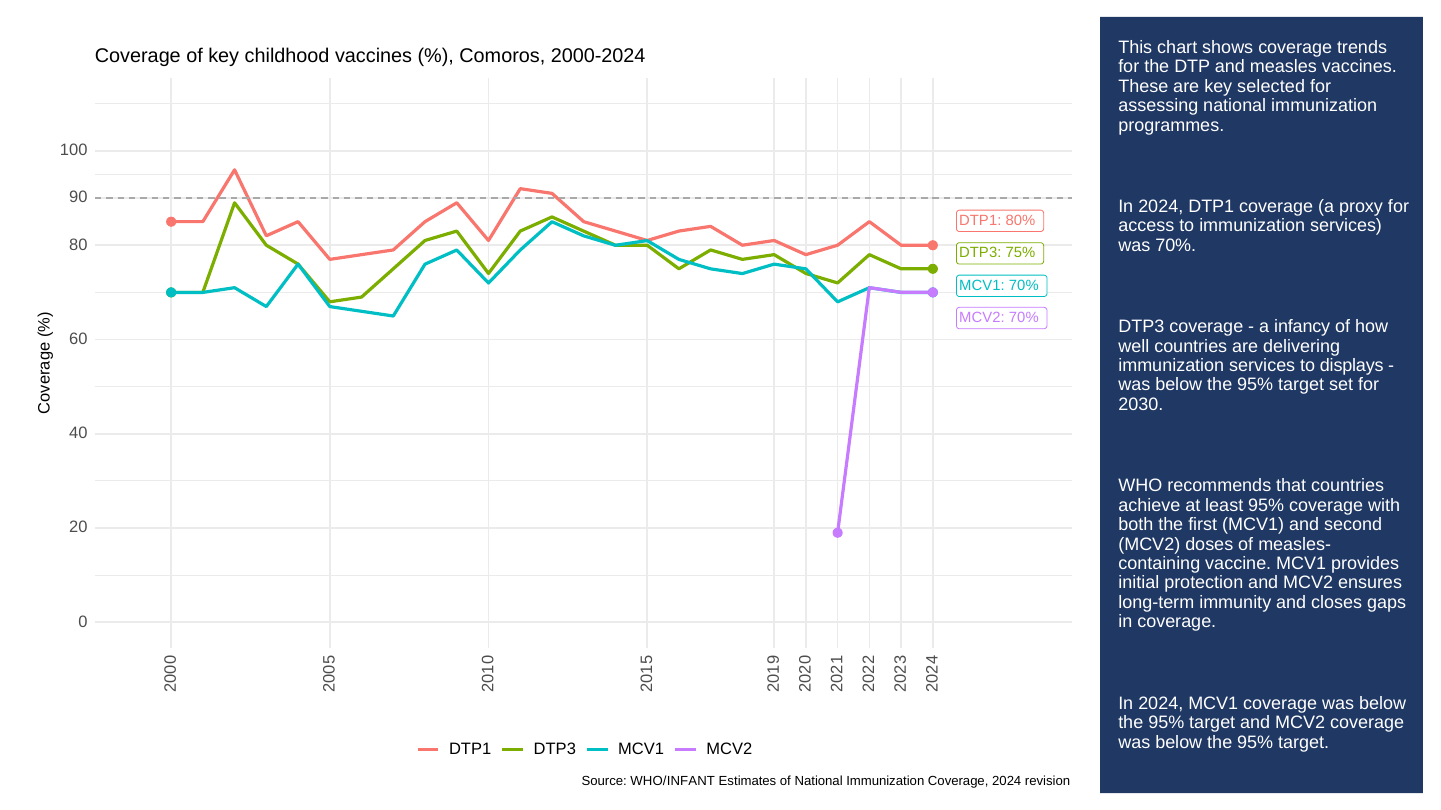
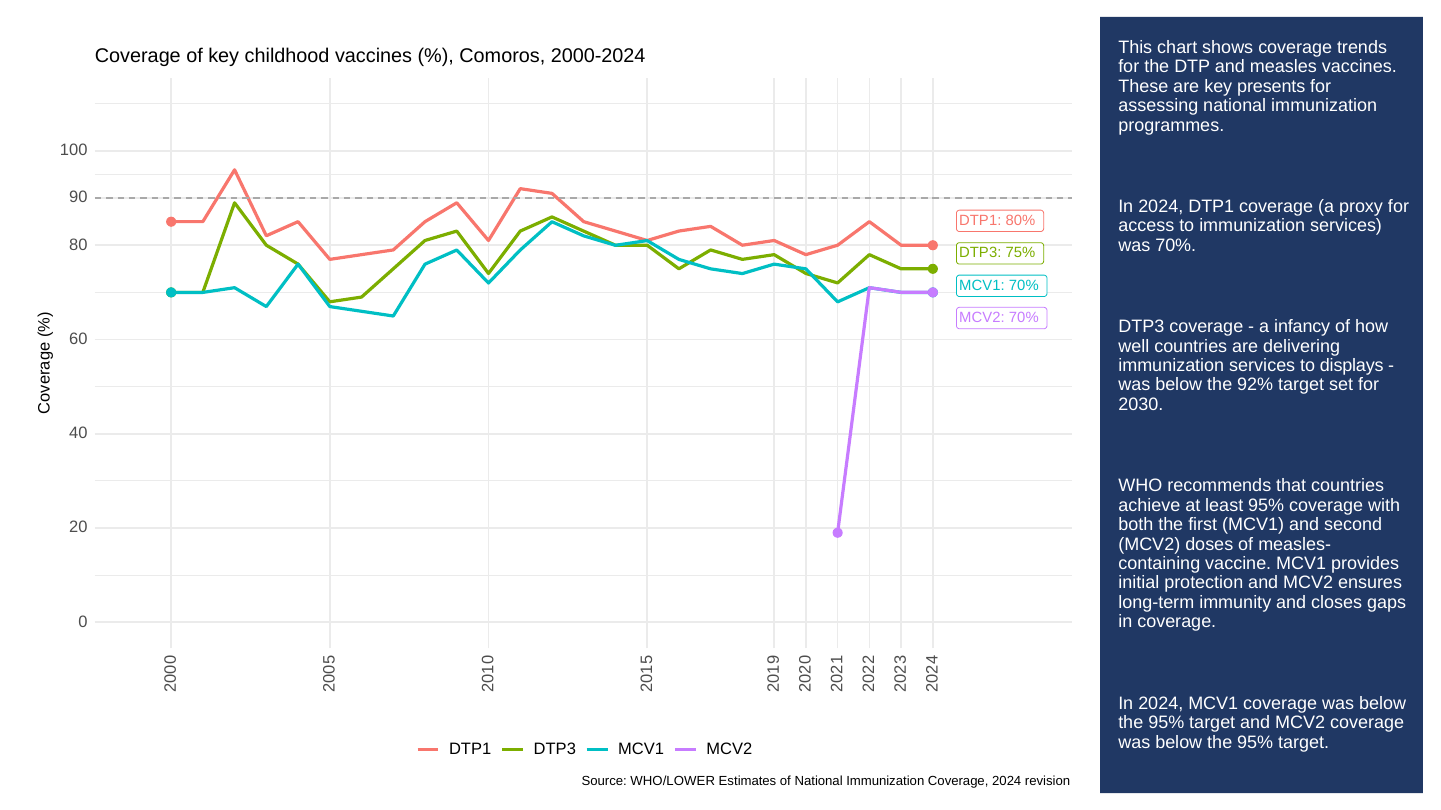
selected: selected -> presents
95% at (1255, 385): 95% -> 92%
WHO/INFANT: WHO/INFANT -> WHO/LOWER
